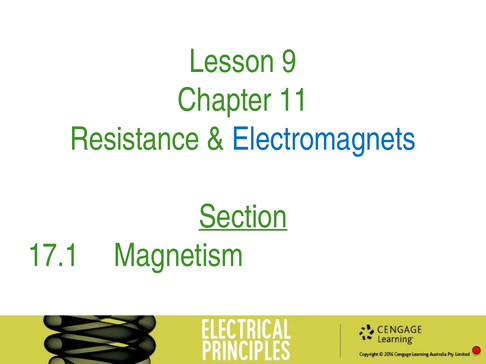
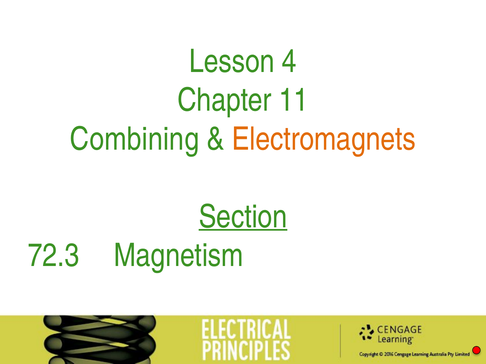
9: 9 -> 4
Resistance: Resistance -> Combining
Electromagnets colour: blue -> orange
17.1: 17.1 -> 72.3
